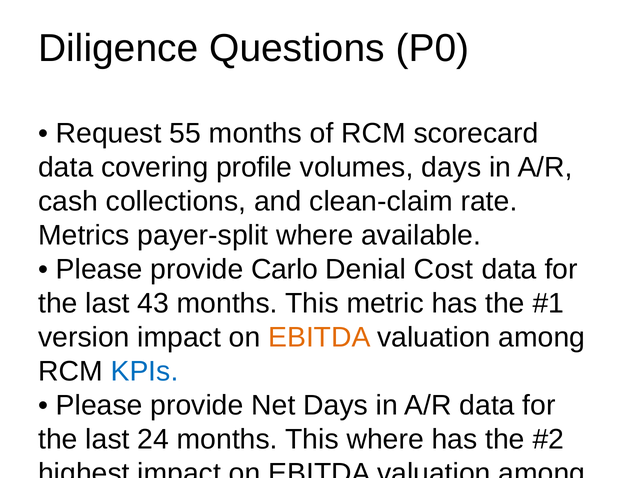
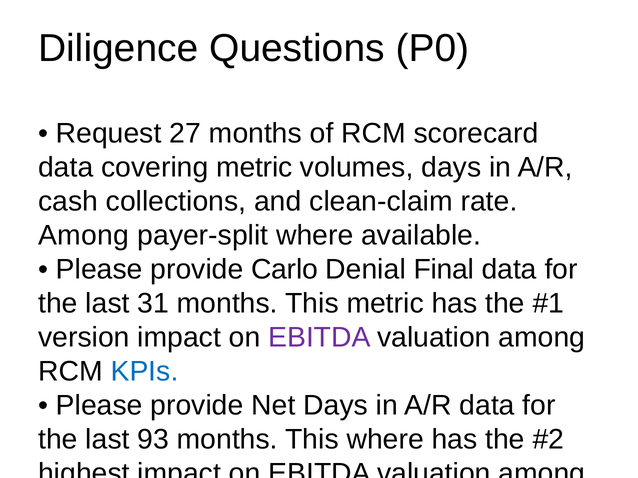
55: 55 -> 27
covering profile: profile -> metric
Metrics at (84, 236): Metrics -> Among
Denial Cost: Cost -> Final
43: 43 -> 31
EBITDA at (319, 338) colour: orange -> purple
24: 24 -> 93
